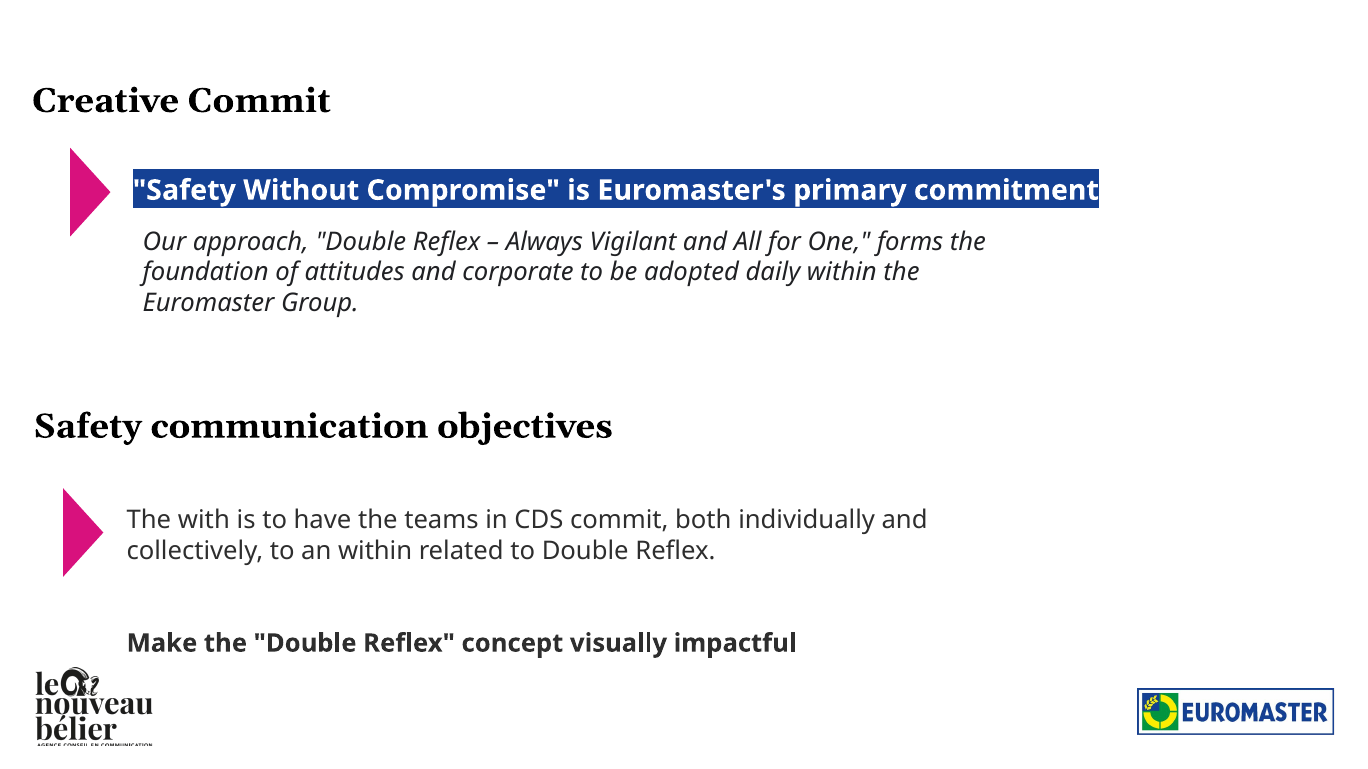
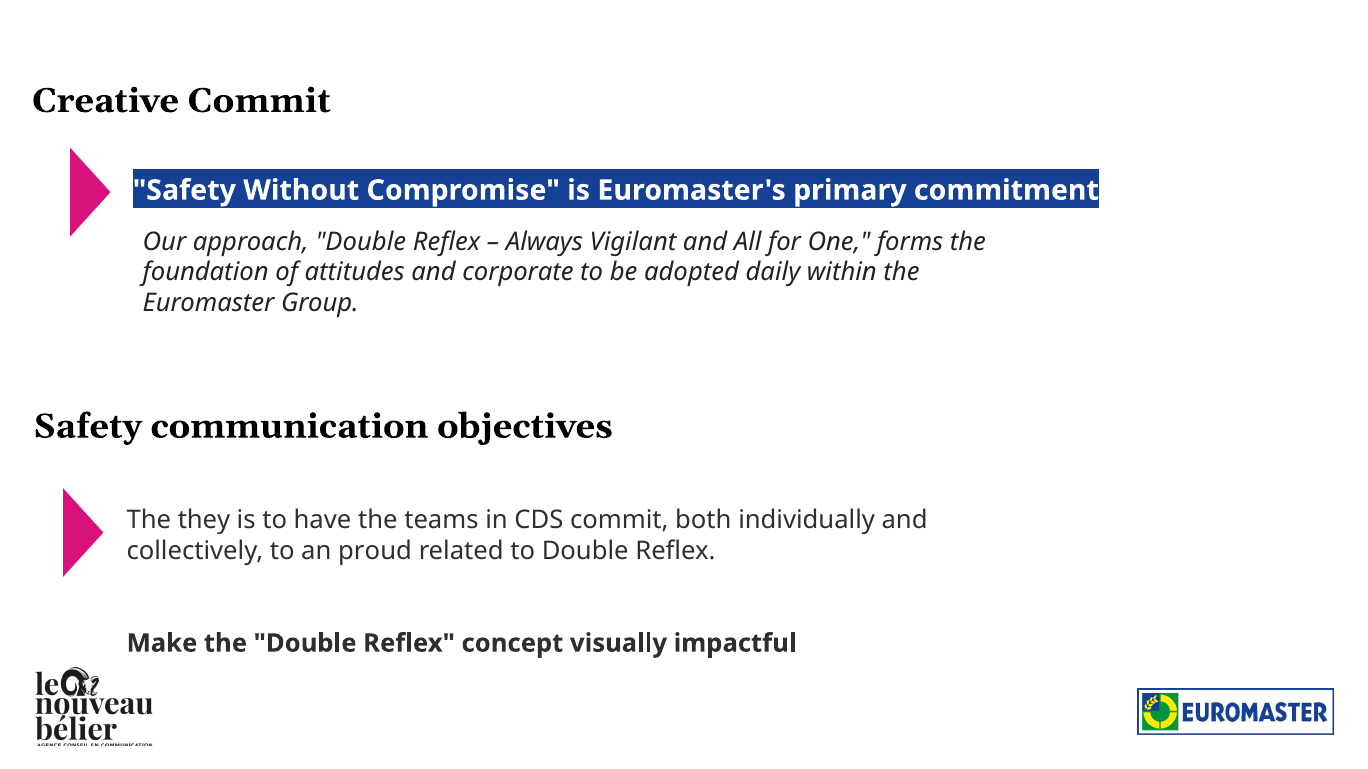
with: with -> they
an within: within -> proud
